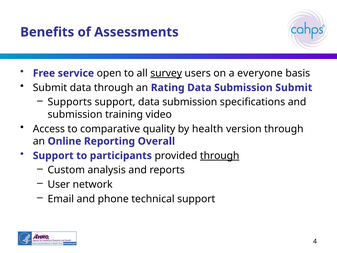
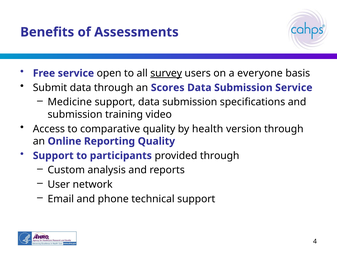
Rating: Rating -> Scores
Submission Submit: Submit -> Service
Supports: Supports -> Medicine
Reporting Overall: Overall -> Quality
through at (220, 156) underline: present -> none
